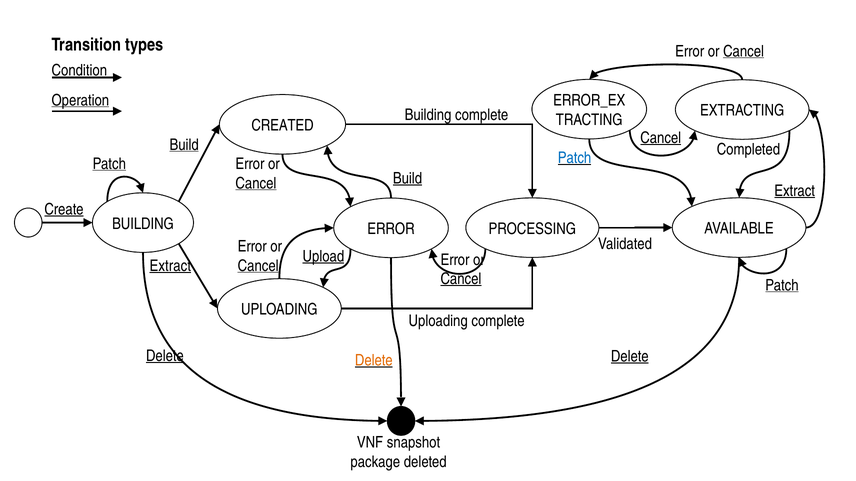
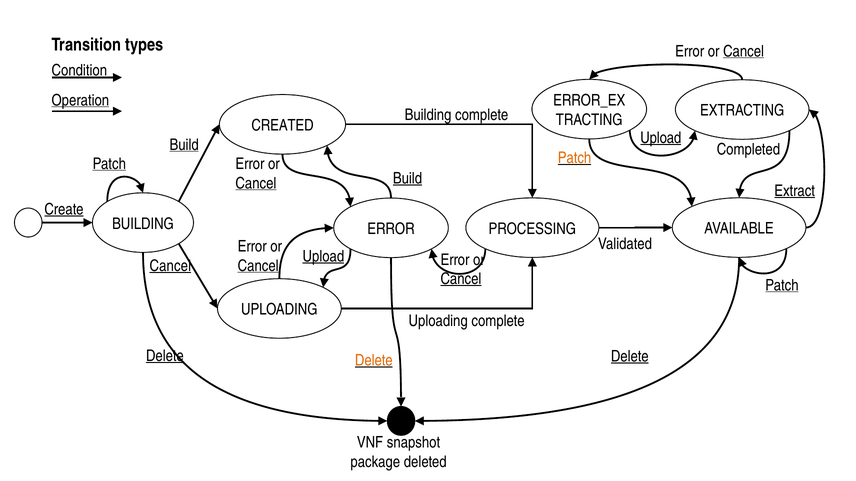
Cancel at (661, 138): Cancel -> Upload
Patch at (575, 158) colour: blue -> orange
Extract at (170, 266): Extract -> Cancel
